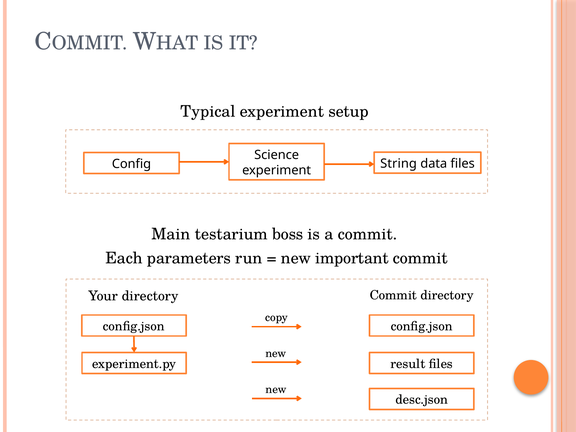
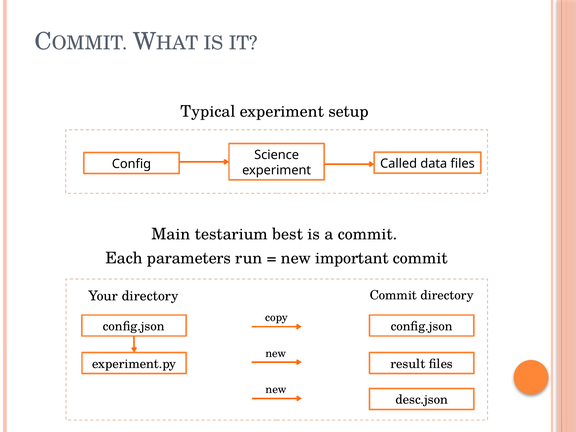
String: String -> Called
boss: boss -> best
